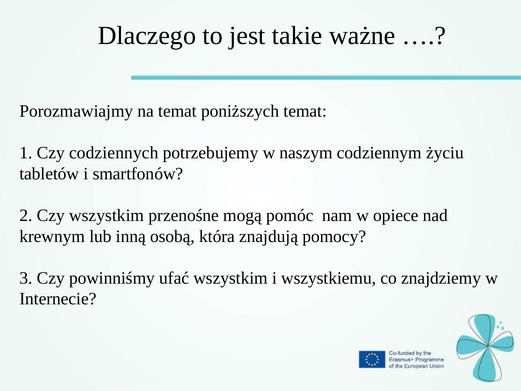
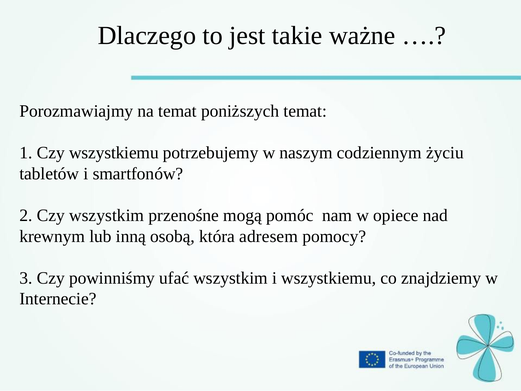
Czy codziennych: codziennych -> wszystkiemu
znajdują: znajdują -> adresem
